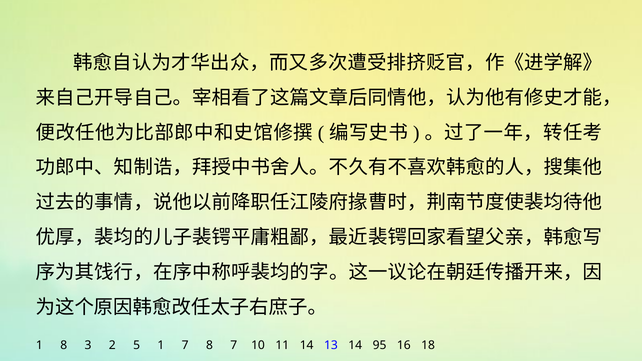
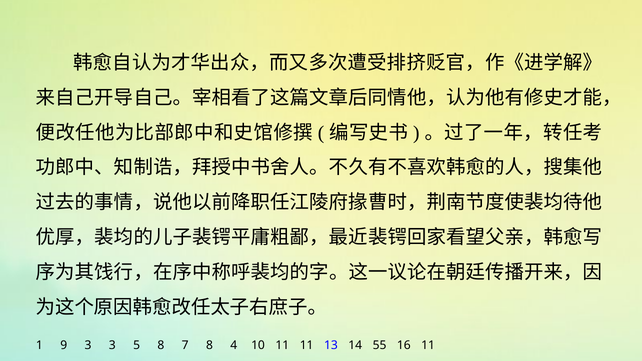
1 8: 8 -> 9
3 2: 2 -> 3
5 1: 1 -> 8
8 7: 7 -> 4
10 14: 14 -> 11
95: 95 -> 55
16 18: 18 -> 11
